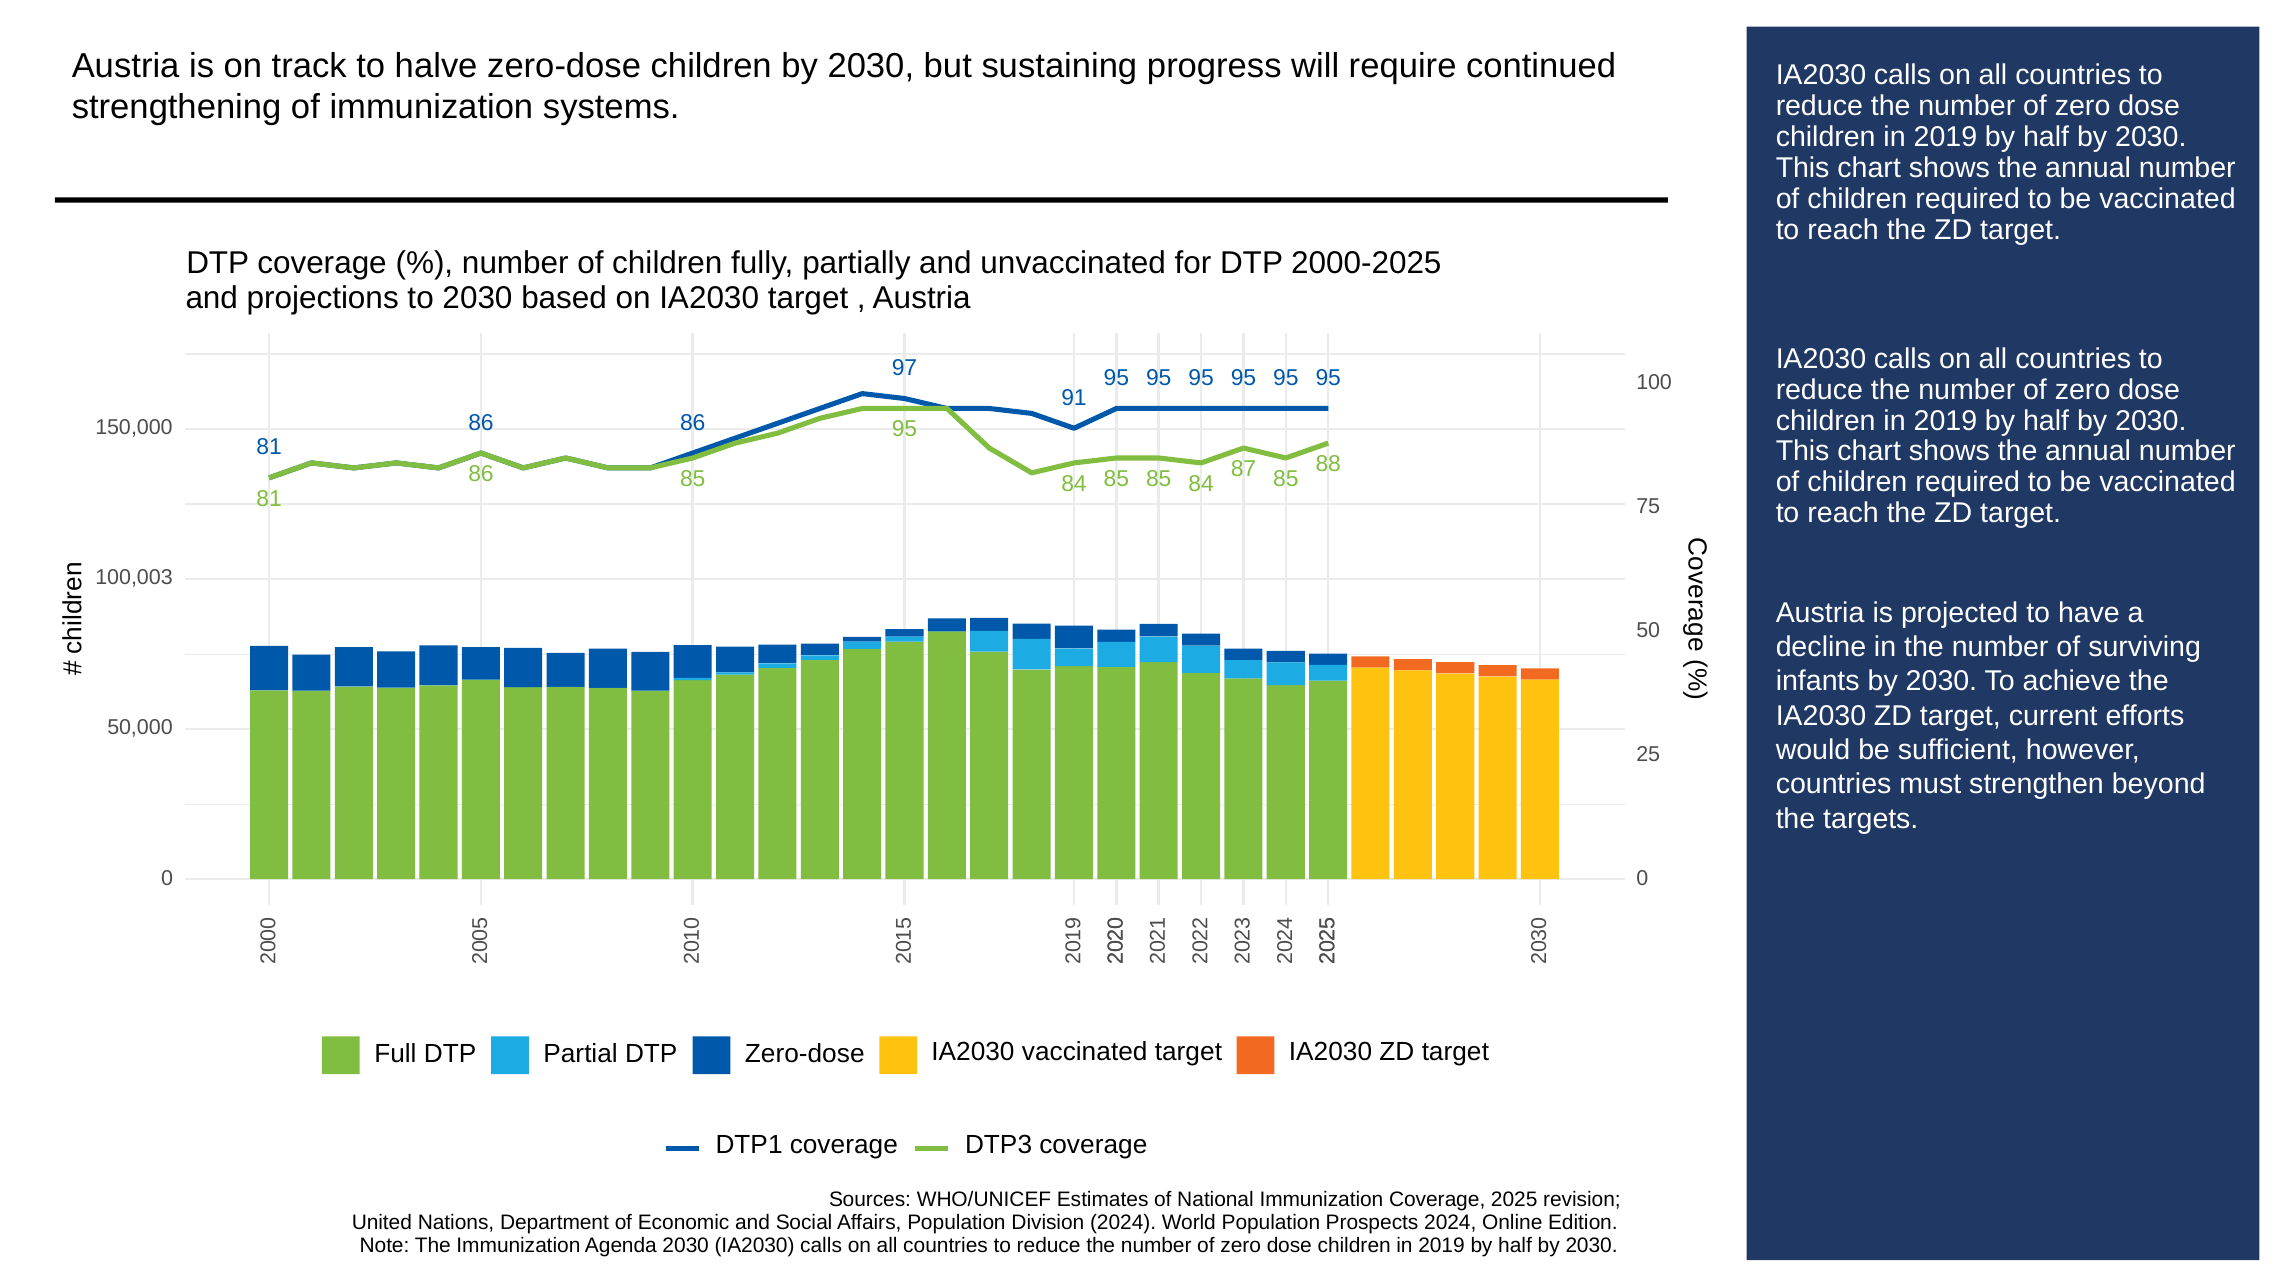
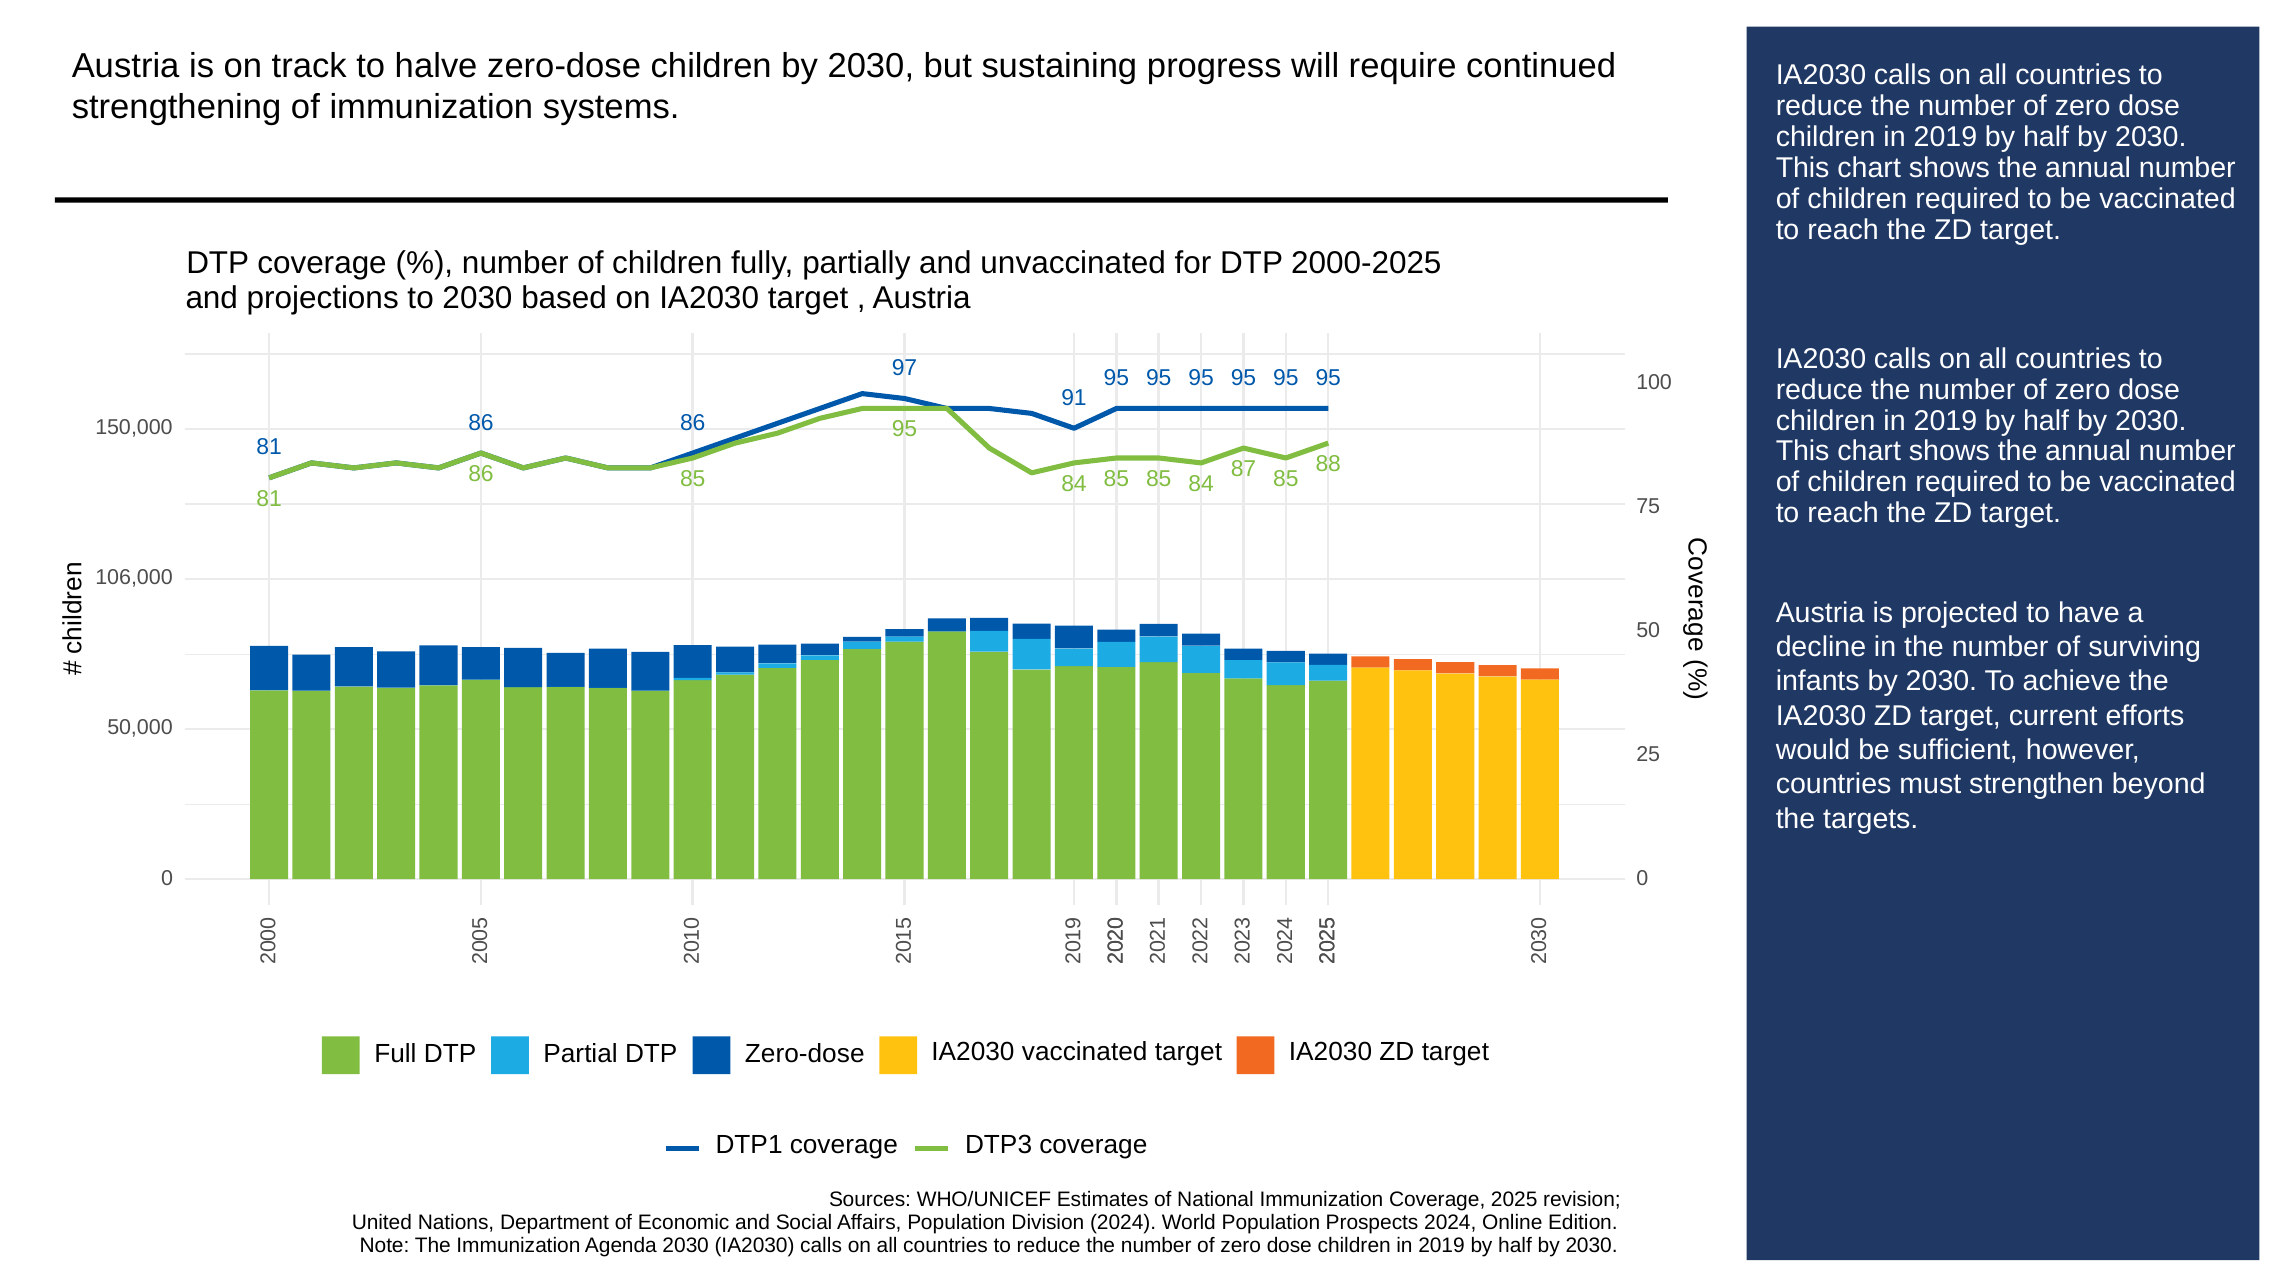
100,003: 100,003 -> 106,000
